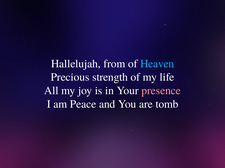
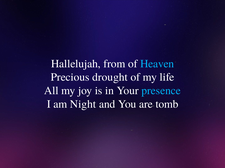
strength: strength -> drought
presence colour: pink -> light blue
Peace: Peace -> Night
